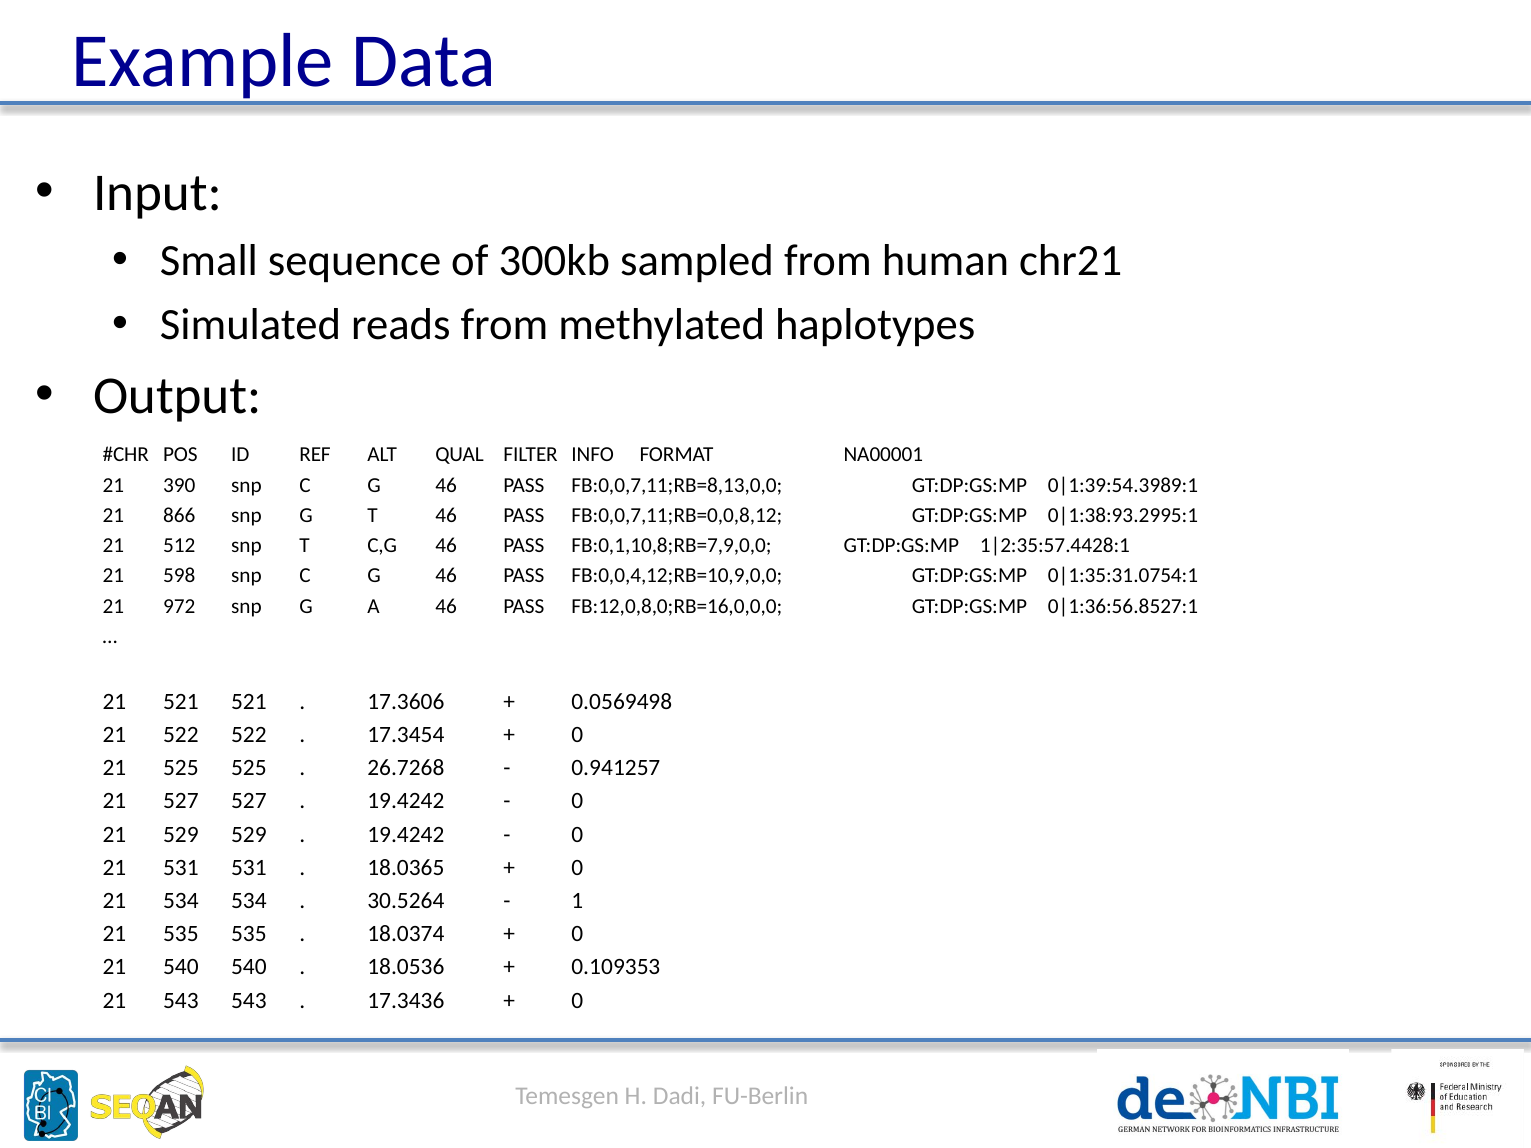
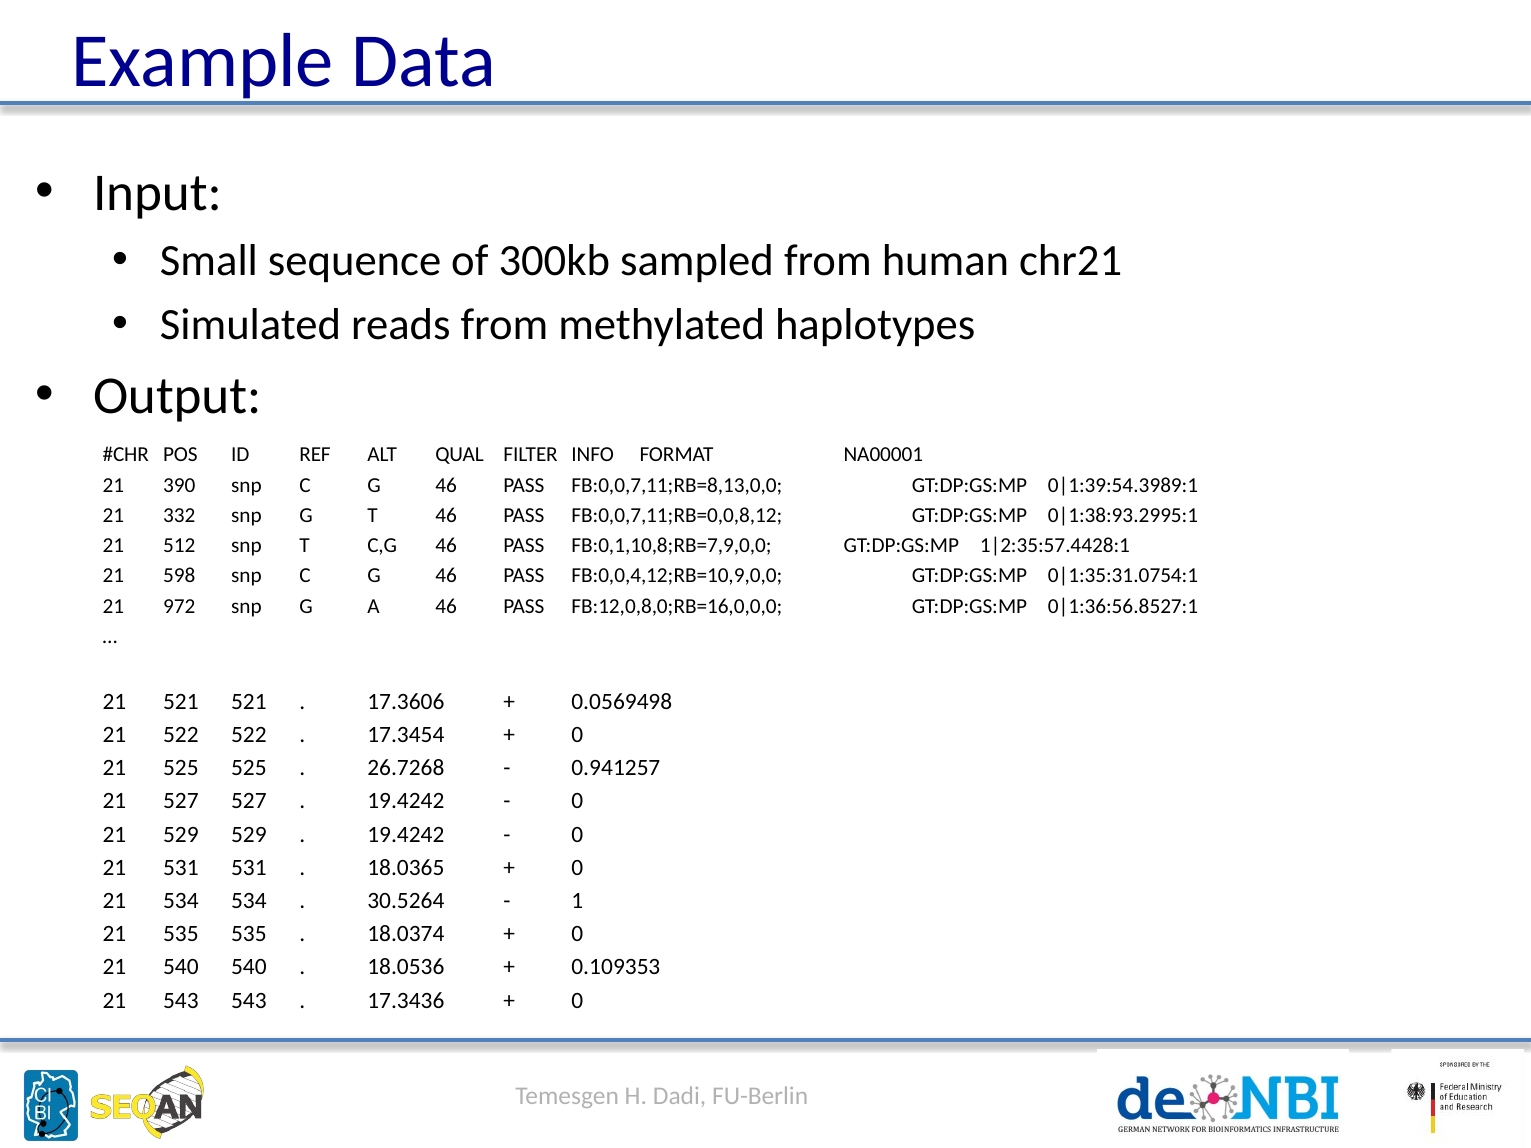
866: 866 -> 332
